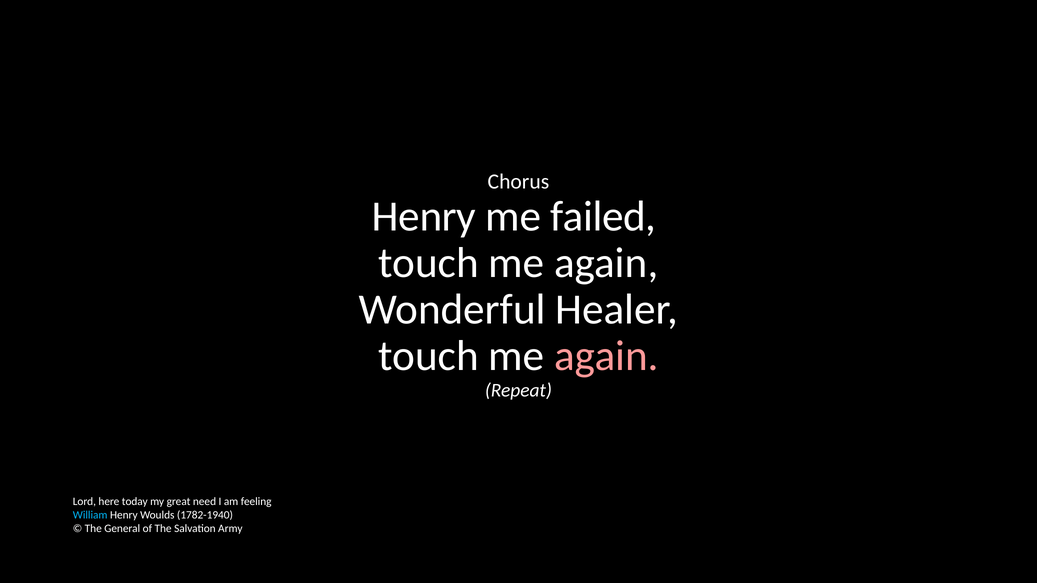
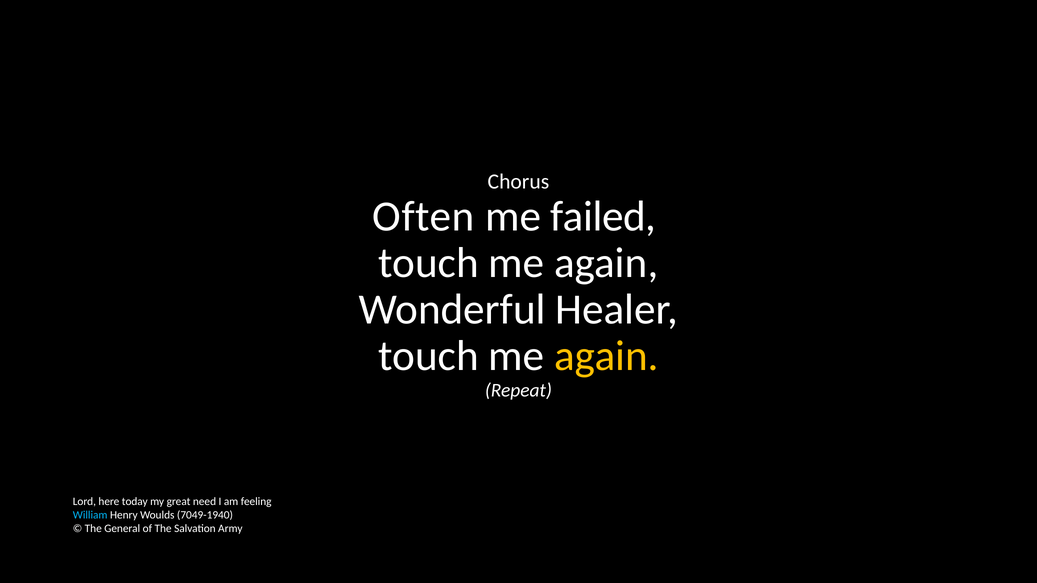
Henry at (424, 216): Henry -> Often
again at (606, 356) colour: pink -> yellow
1782-1940: 1782-1940 -> 7049-1940
